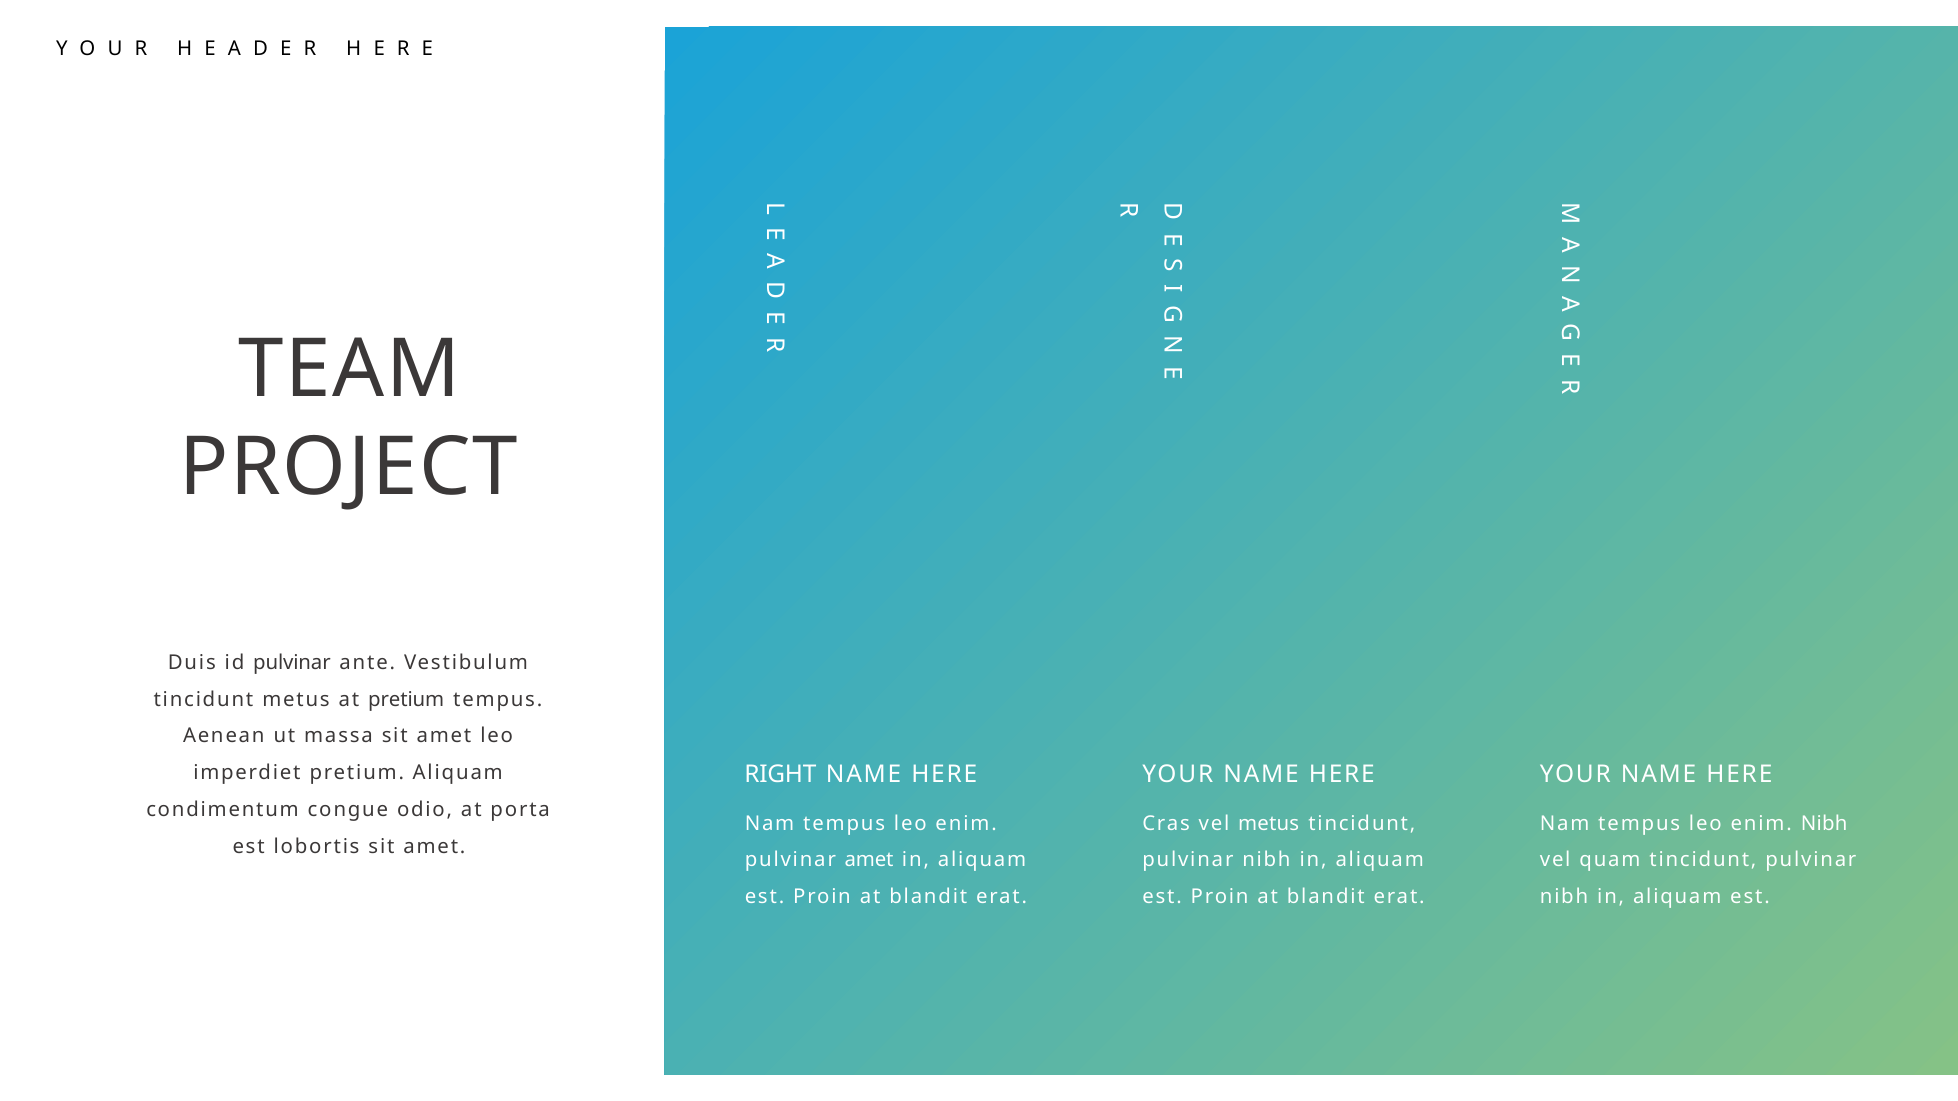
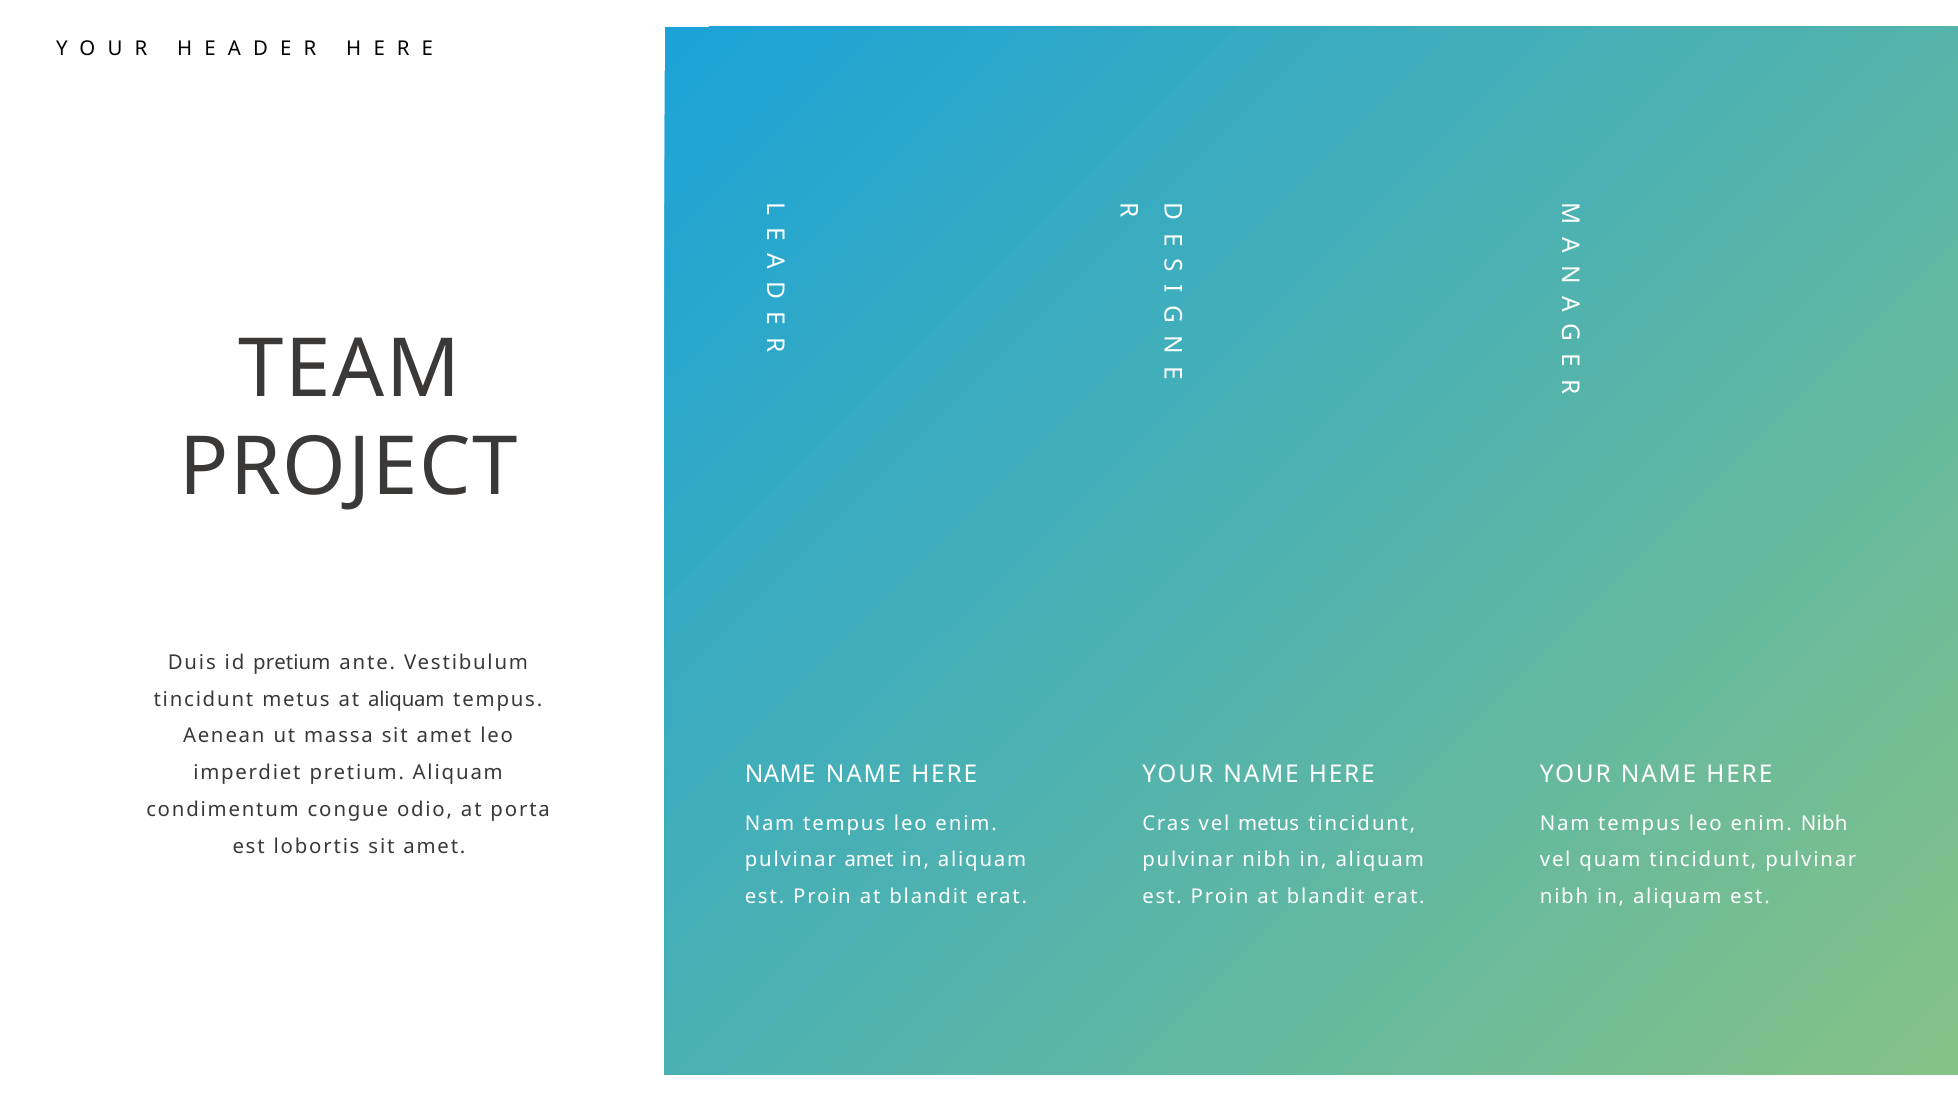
id pulvinar: pulvinar -> pretium
at pretium: pretium -> aliquam
RIGHT at (780, 774): RIGHT -> NAME
